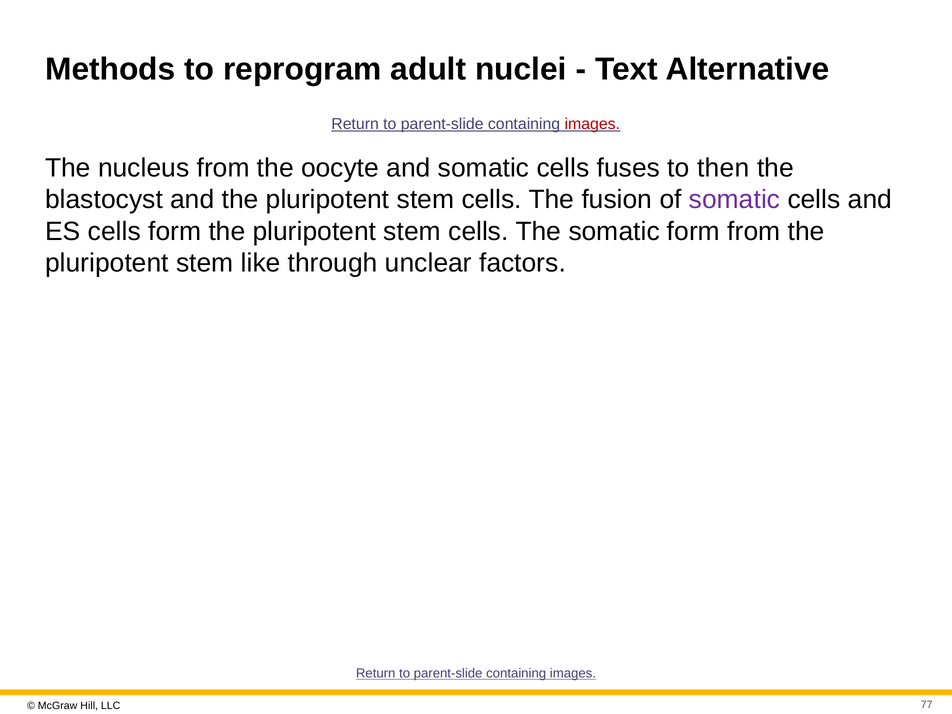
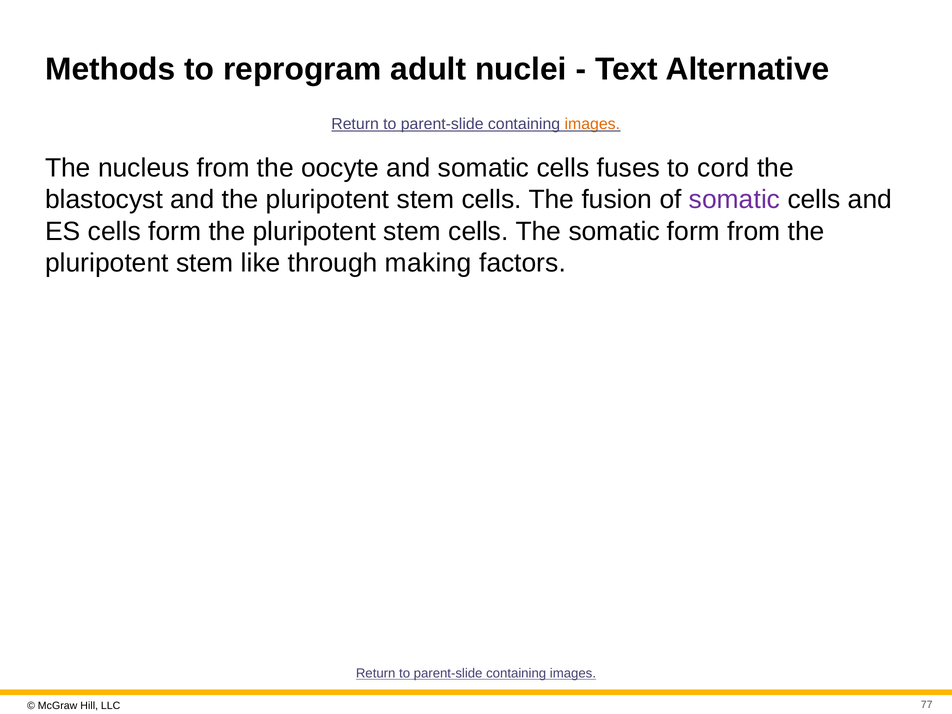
images at (592, 124) colour: red -> orange
then: then -> cord
unclear: unclear -> making
